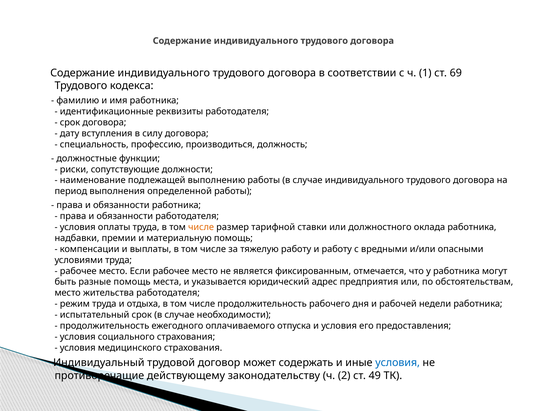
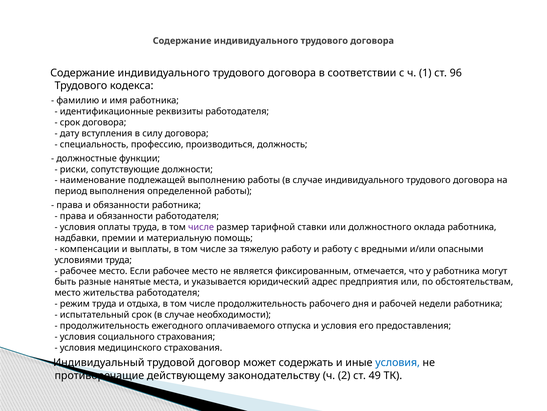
69: 69 -> 96
числе at (201, 227) colour: orange -> purple
разные помощь: помощь -> нанятые
